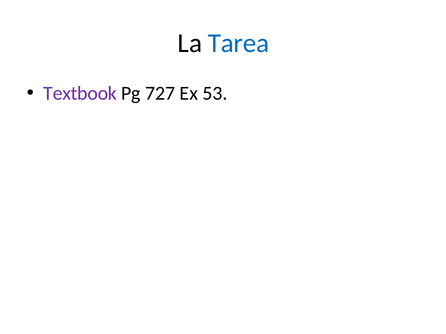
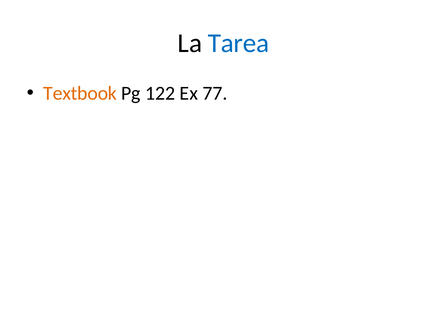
Textbook colour: purple -> orange
727: 727 -> 122
53: 53 -> 77
